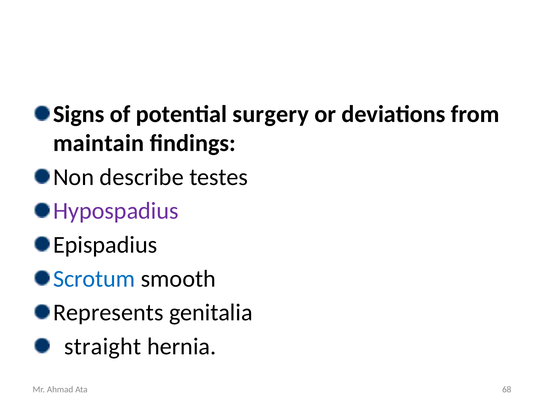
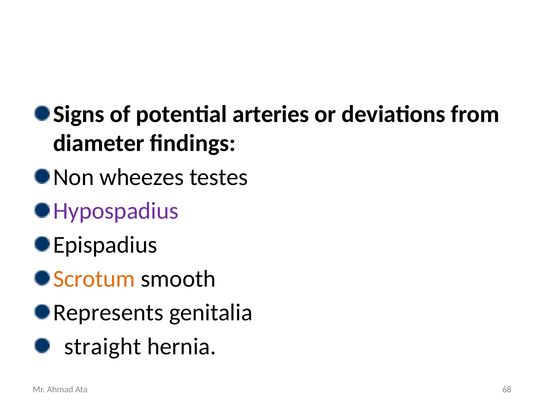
surgery: surgery -> arteries
maintain: maintain -> diameter
describe: describe -> wheezes
Scrotum colour: blue -> orange
